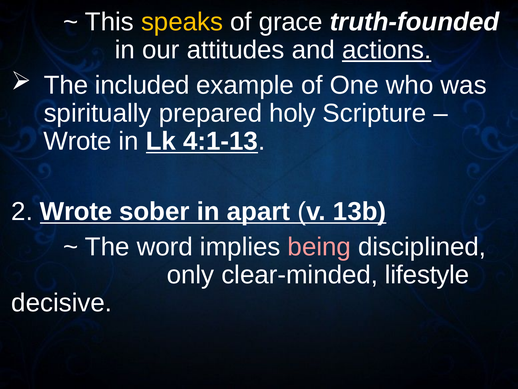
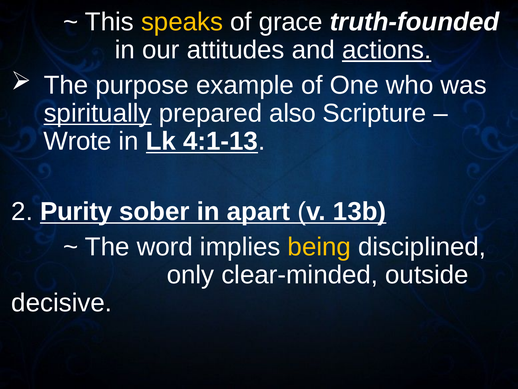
included: included -> purpose
spiritually underline: none -> present
holy: holy -> also
2 Wrote: Wrote -> Purity
being colour: pink -> yellow
lifestyle: lifestyle -> outside
